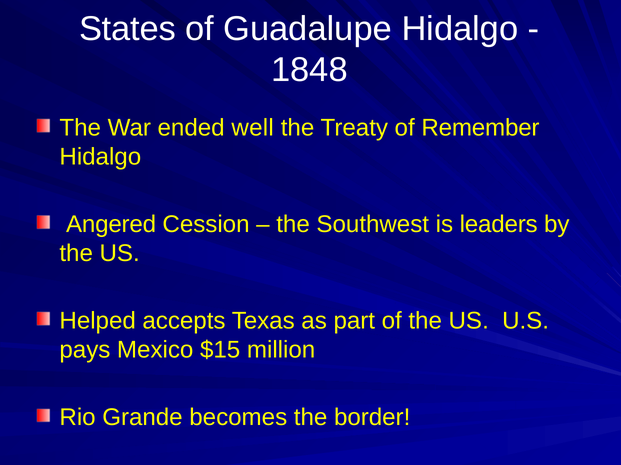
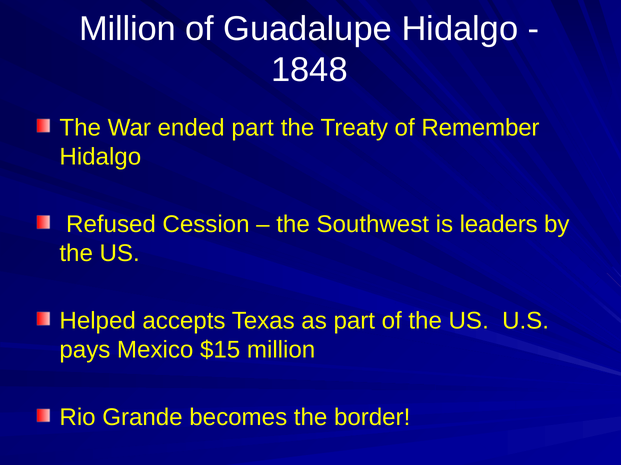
States at (127, 29): States -> Million
ended well: well -> part
Angered: Angered -> Refused
